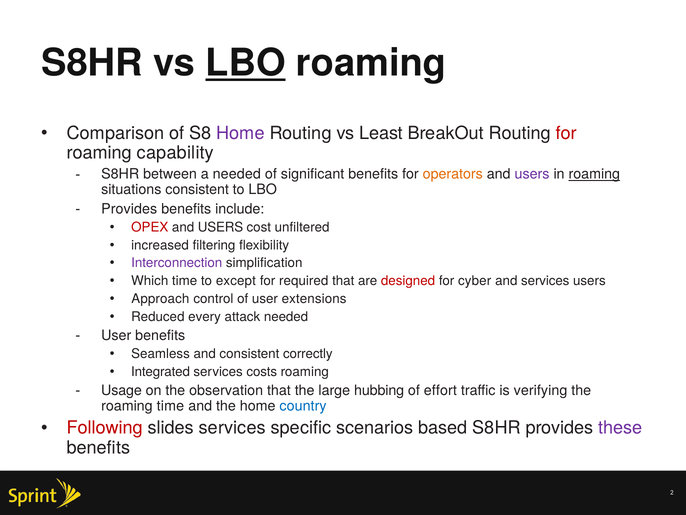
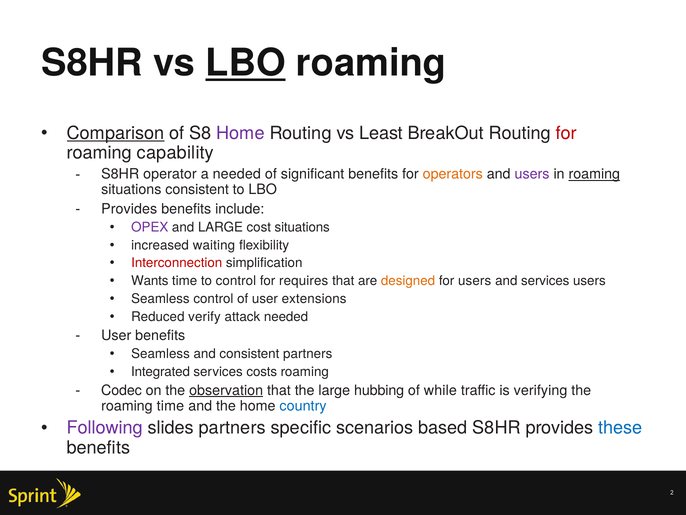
Comparison underline: none -> present
between: between -> operator
OPEX colour: red -> purple
USERS at (221, 227): USERS -> LARGE
cost unfiltered: unfiltered -> situations
filtering: filtering -> waiting
Interconnection colour: purple -> red
Which: Which -> Wants
to except: except -> control
required: required -> requires
designed colour: red -> orange
for cyber: cyber -> users
Approach at (160, 299): Approach -> Seamless
every: every -> verify
consistent correctly: correctly -> partners
Usage: Usage -> Codec
observation underline: none -> present
effort: effort -> while
Following colour: red -> purple
slides services: services -> partners
these colour: purple -> blue
